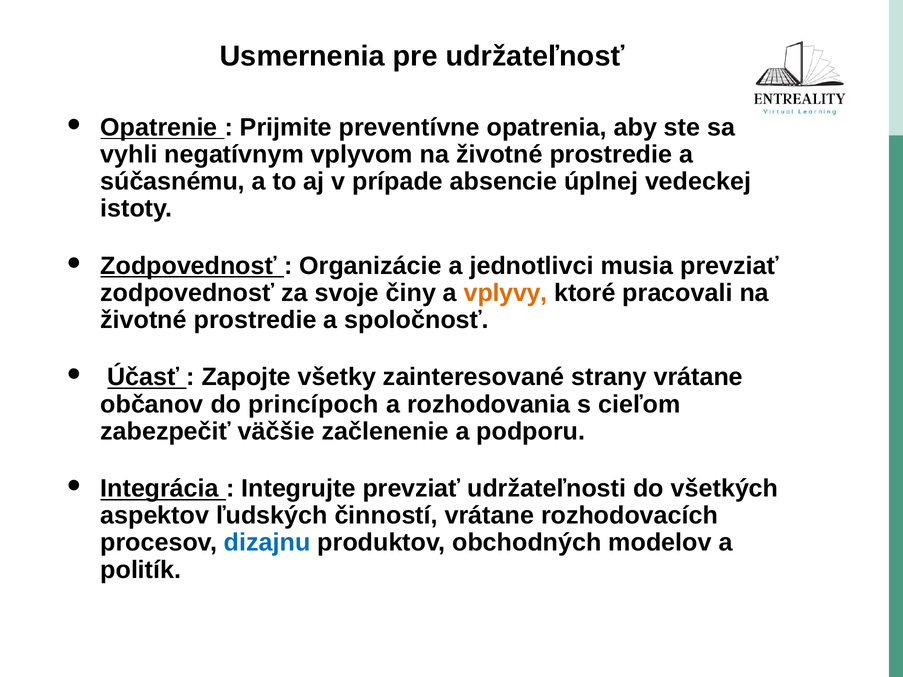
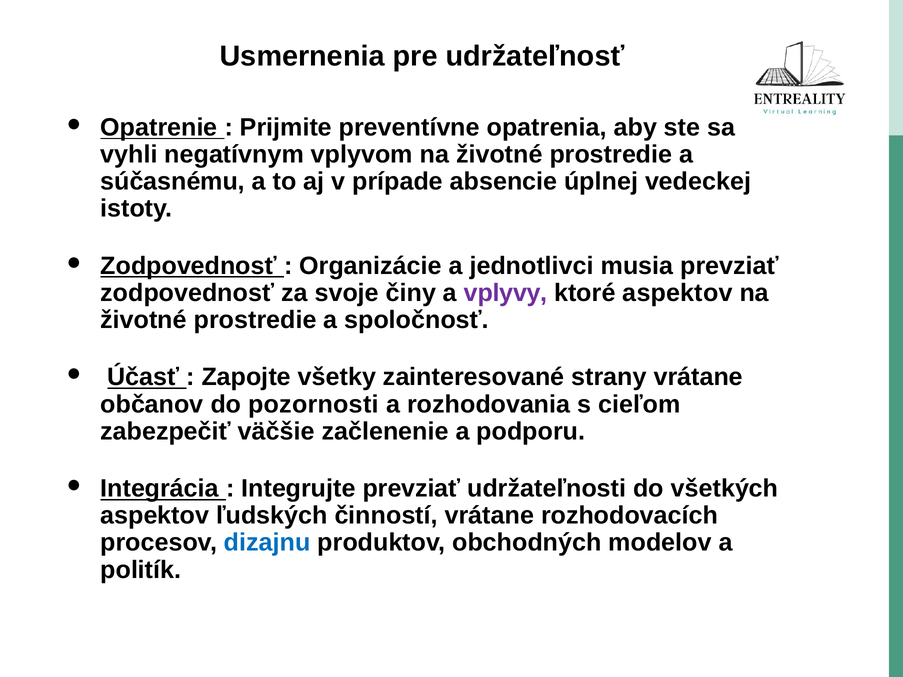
vplyvy colour: orange -> purple
ktoré pracovali: pracovali -> aspektov
princípoch: princípoch -> pozornosti
